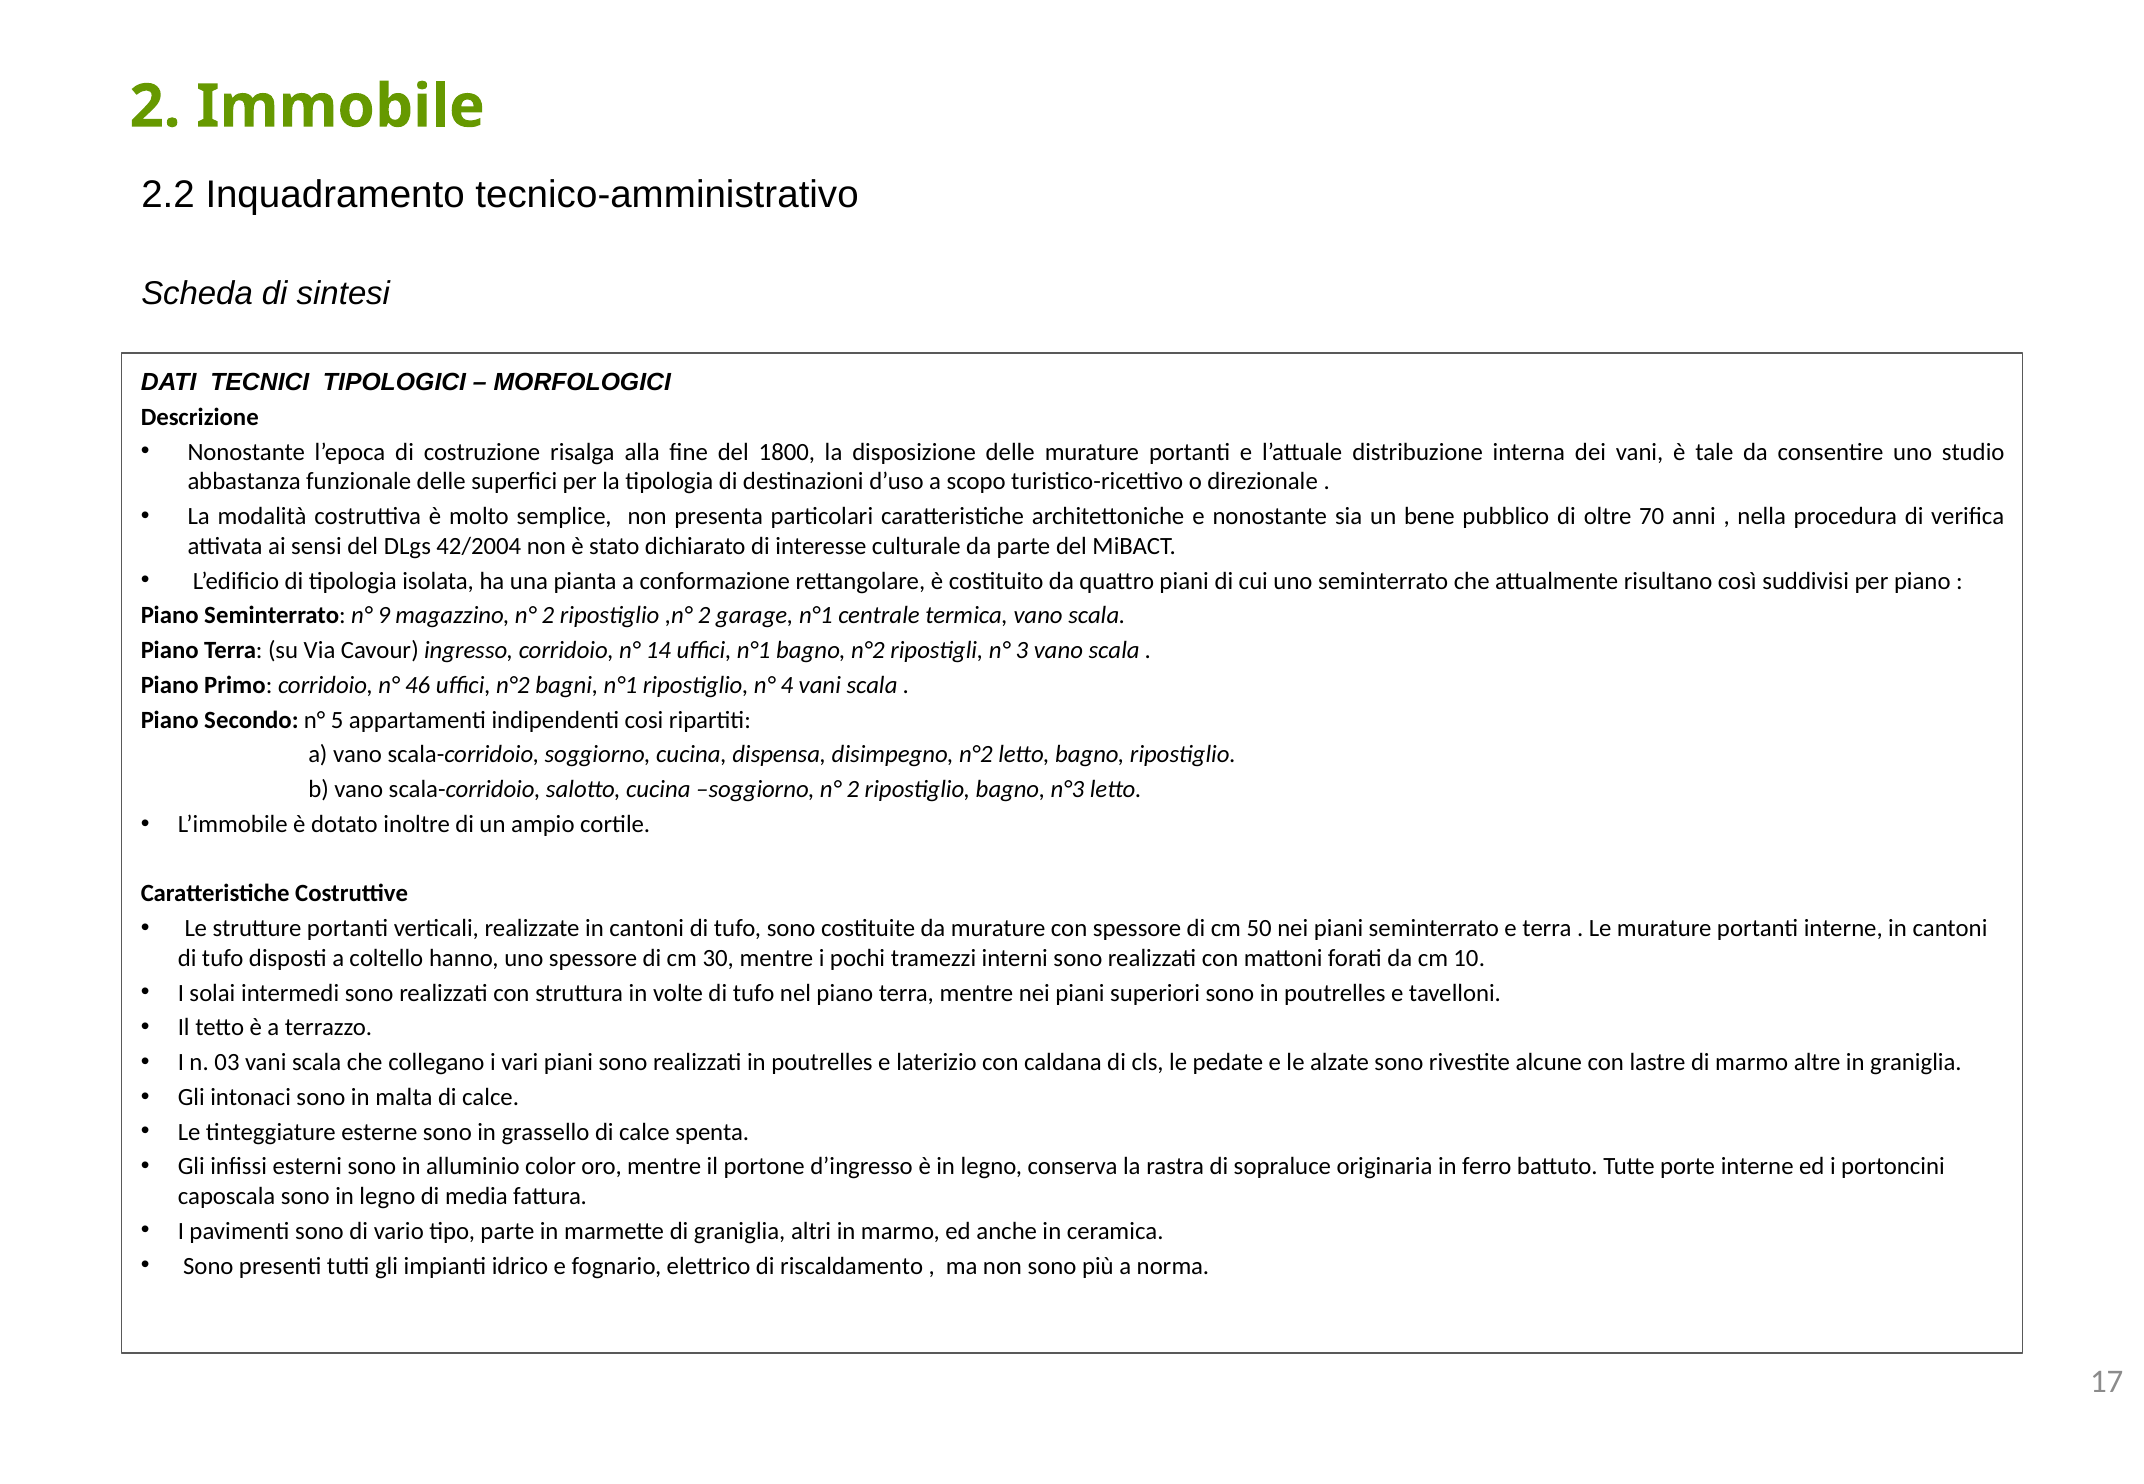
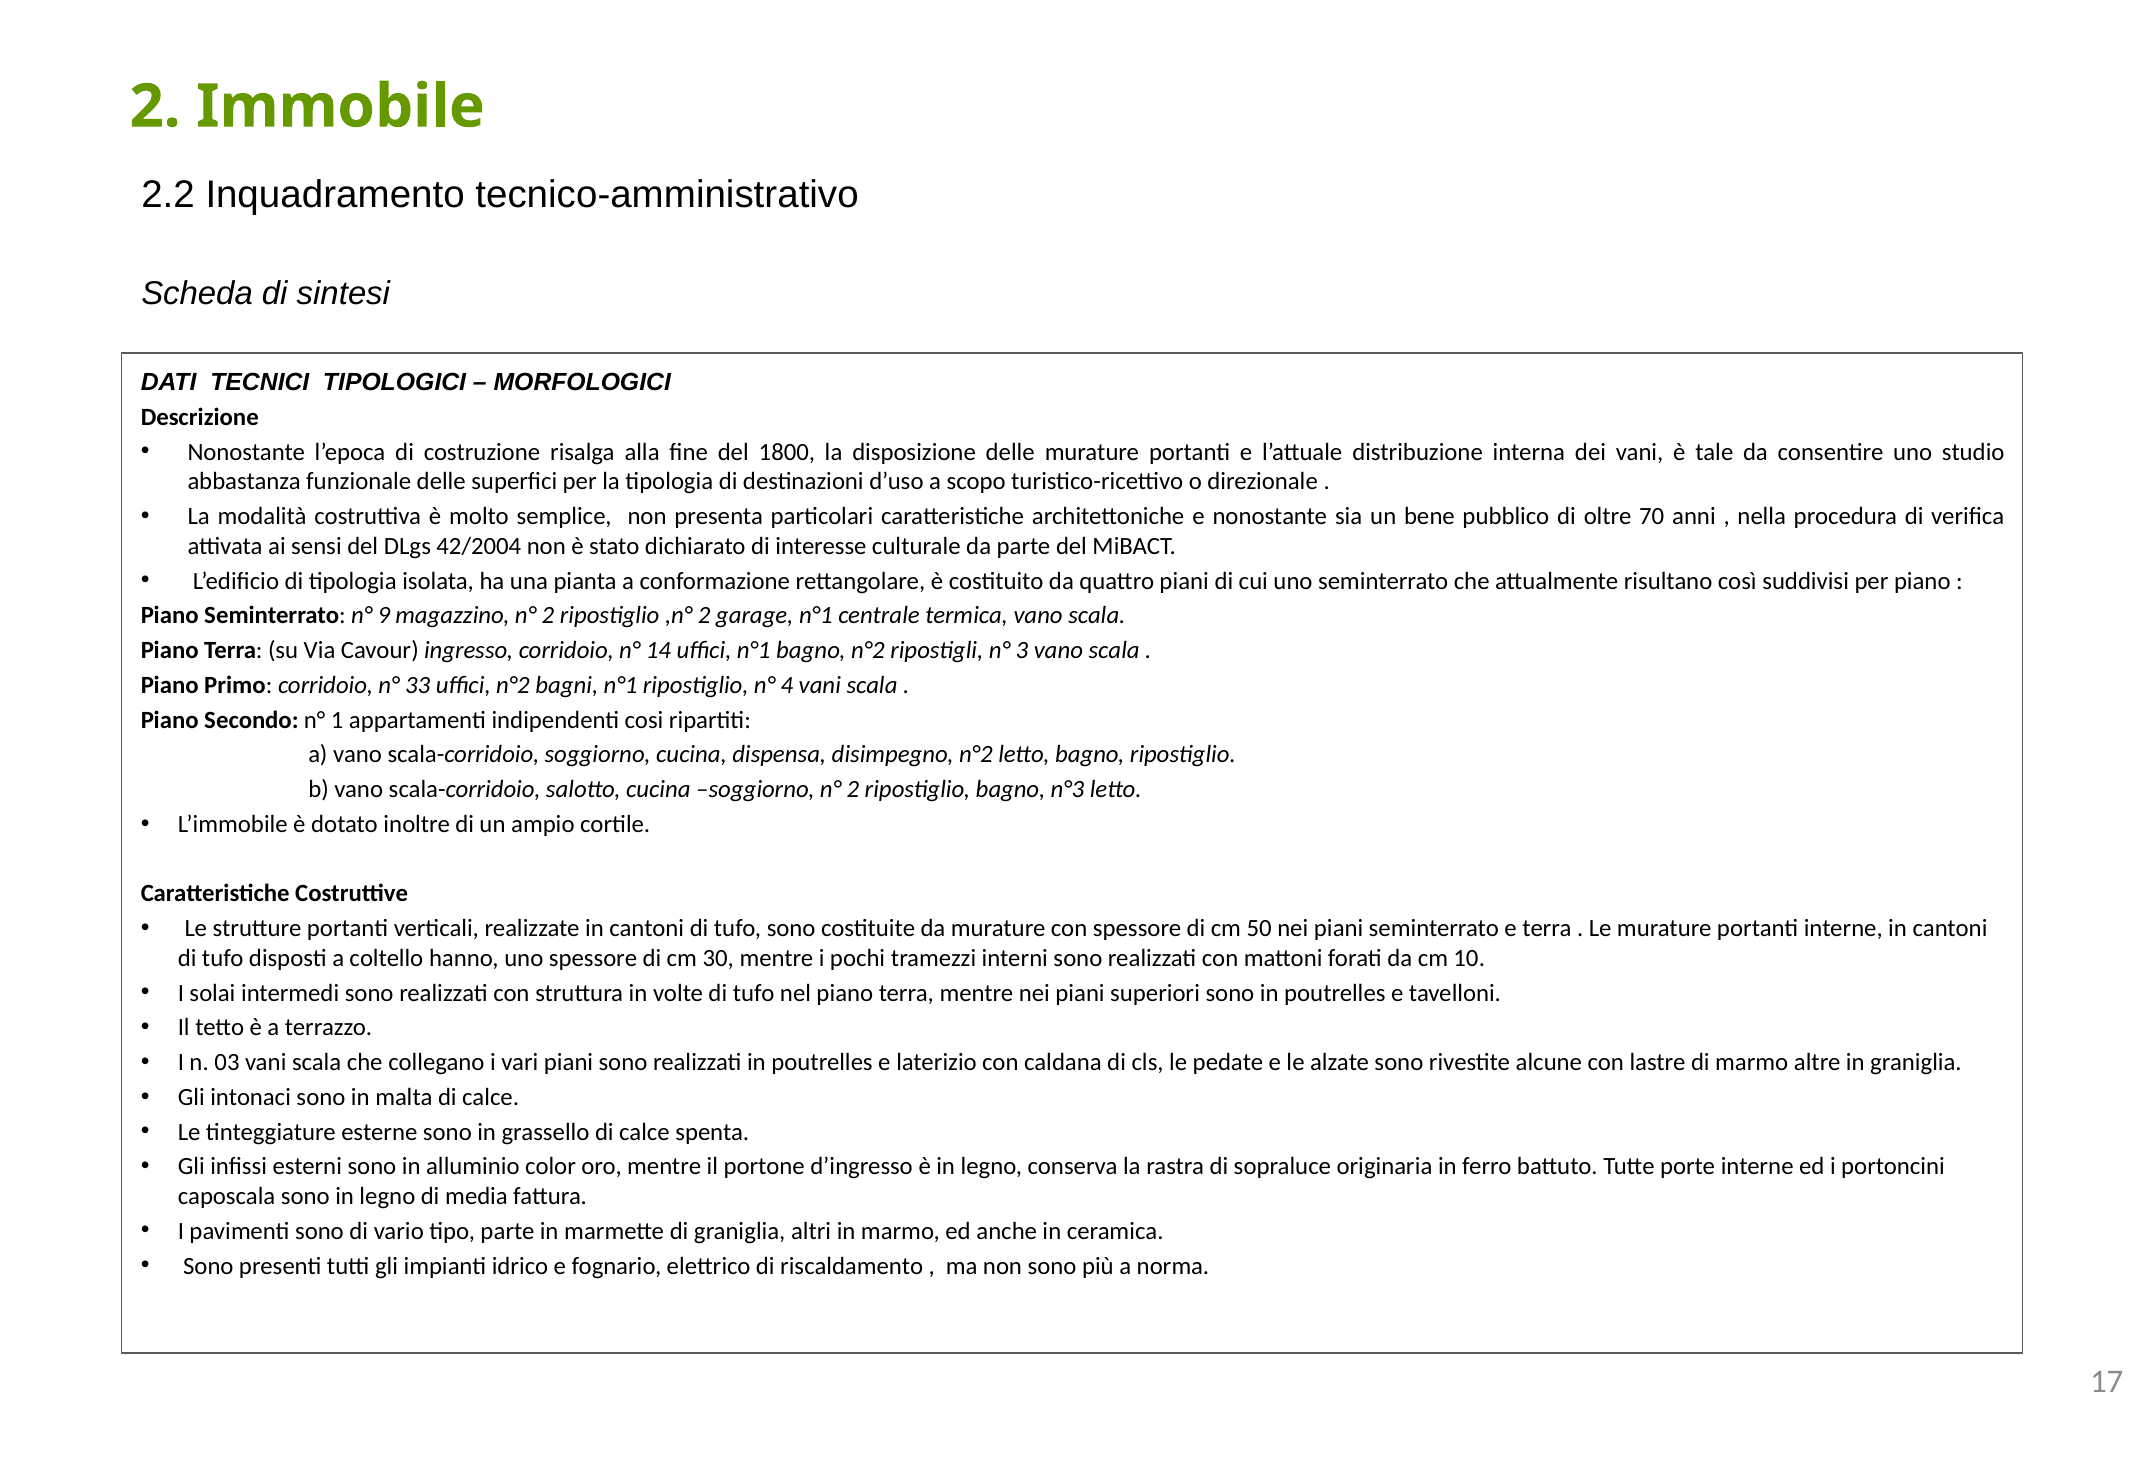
46: 46 -> 33
5: 5 -> 1
